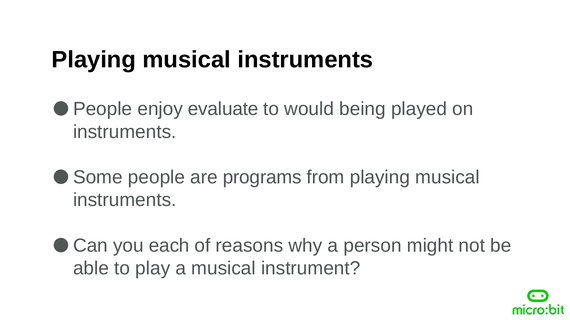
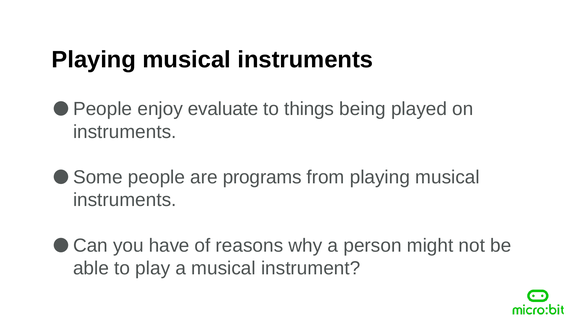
would: would -> things
each: each -> have
